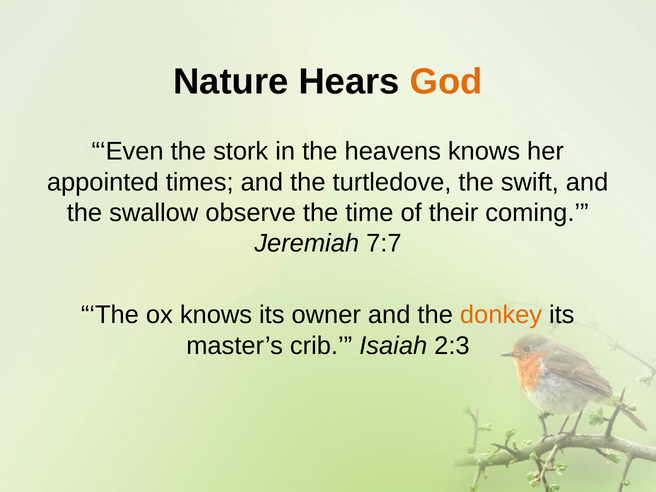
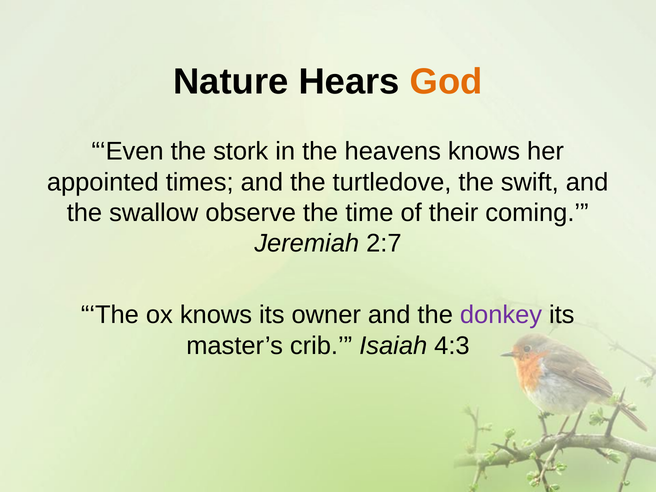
7:7: 7:7 -> 2:7
donkey colour: orange -> purple
2:3: 2:3 -> 4:3
